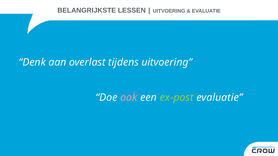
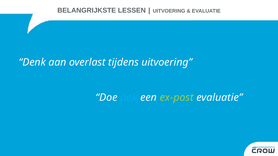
ook colour: pink -> light blue
